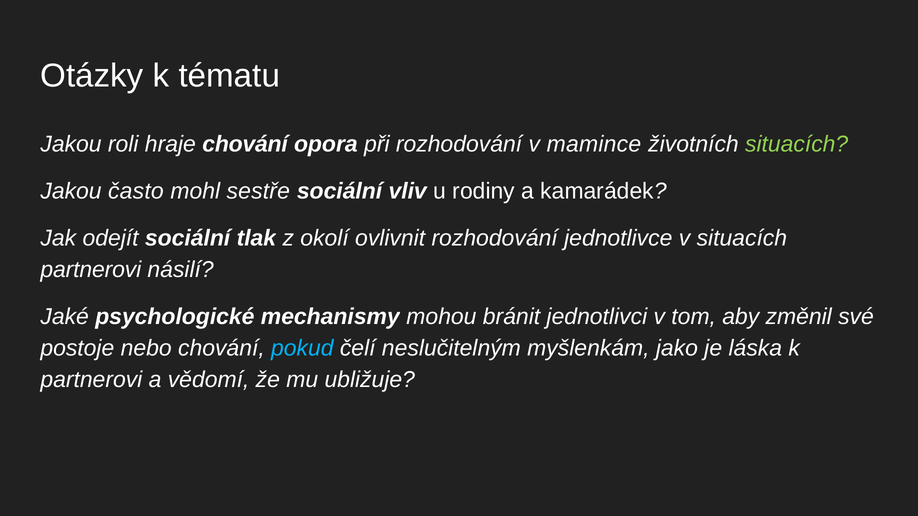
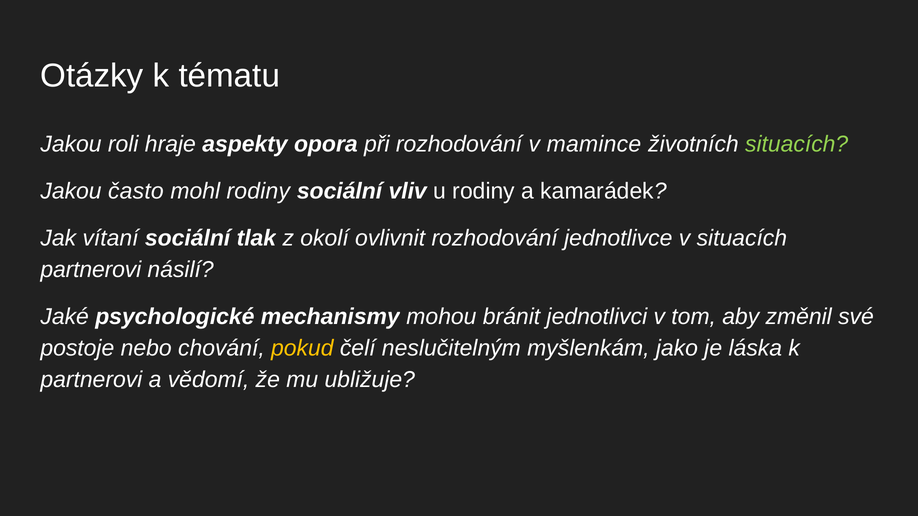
hraje chování: chování -> aspekty
mohl sestře: sestře -> rodiny
odejít: odejít -> vítaní
pokud colour: light blue -> yellow
